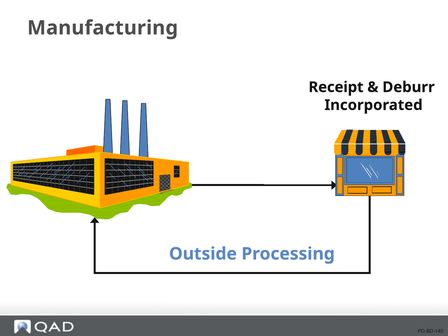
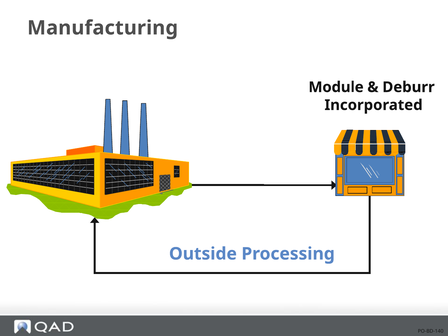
Receipt: Receipt -> Module
